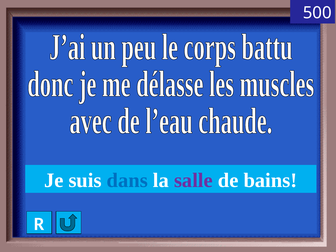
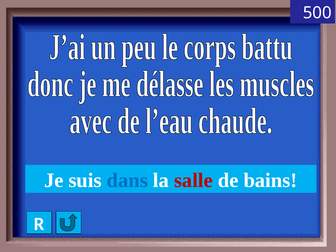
salle colour: purple -> red
